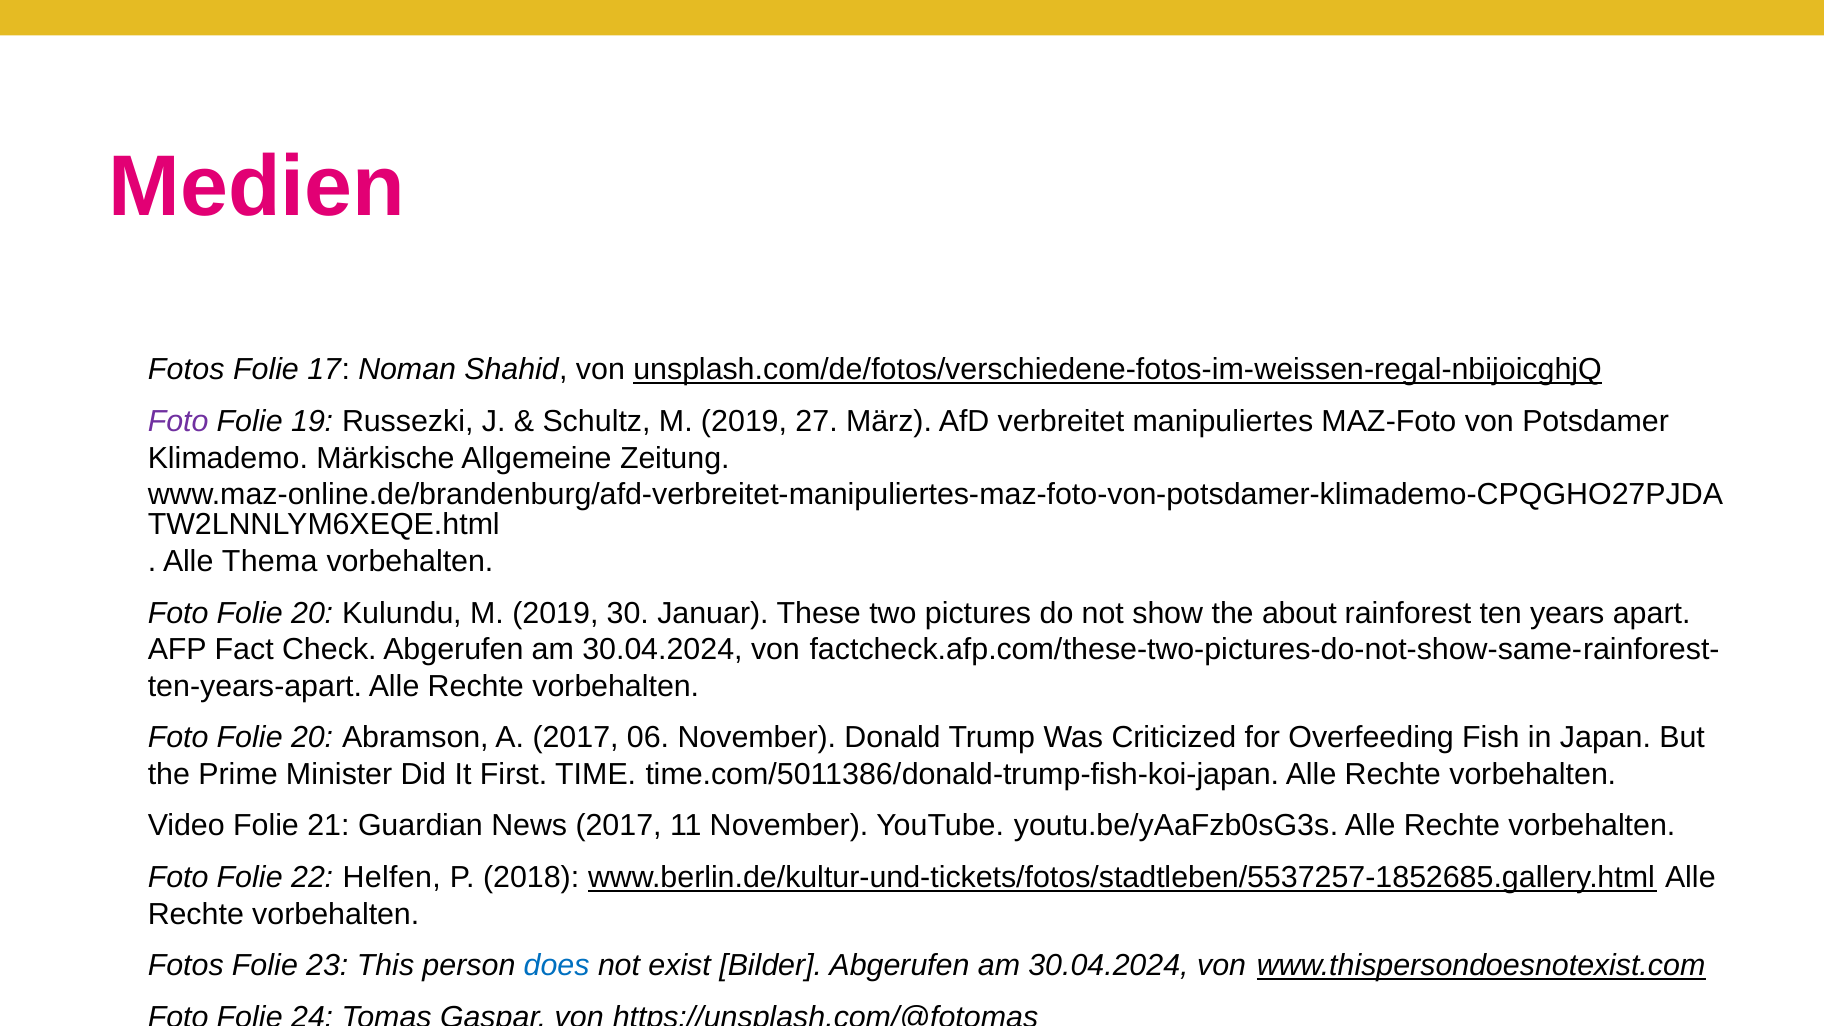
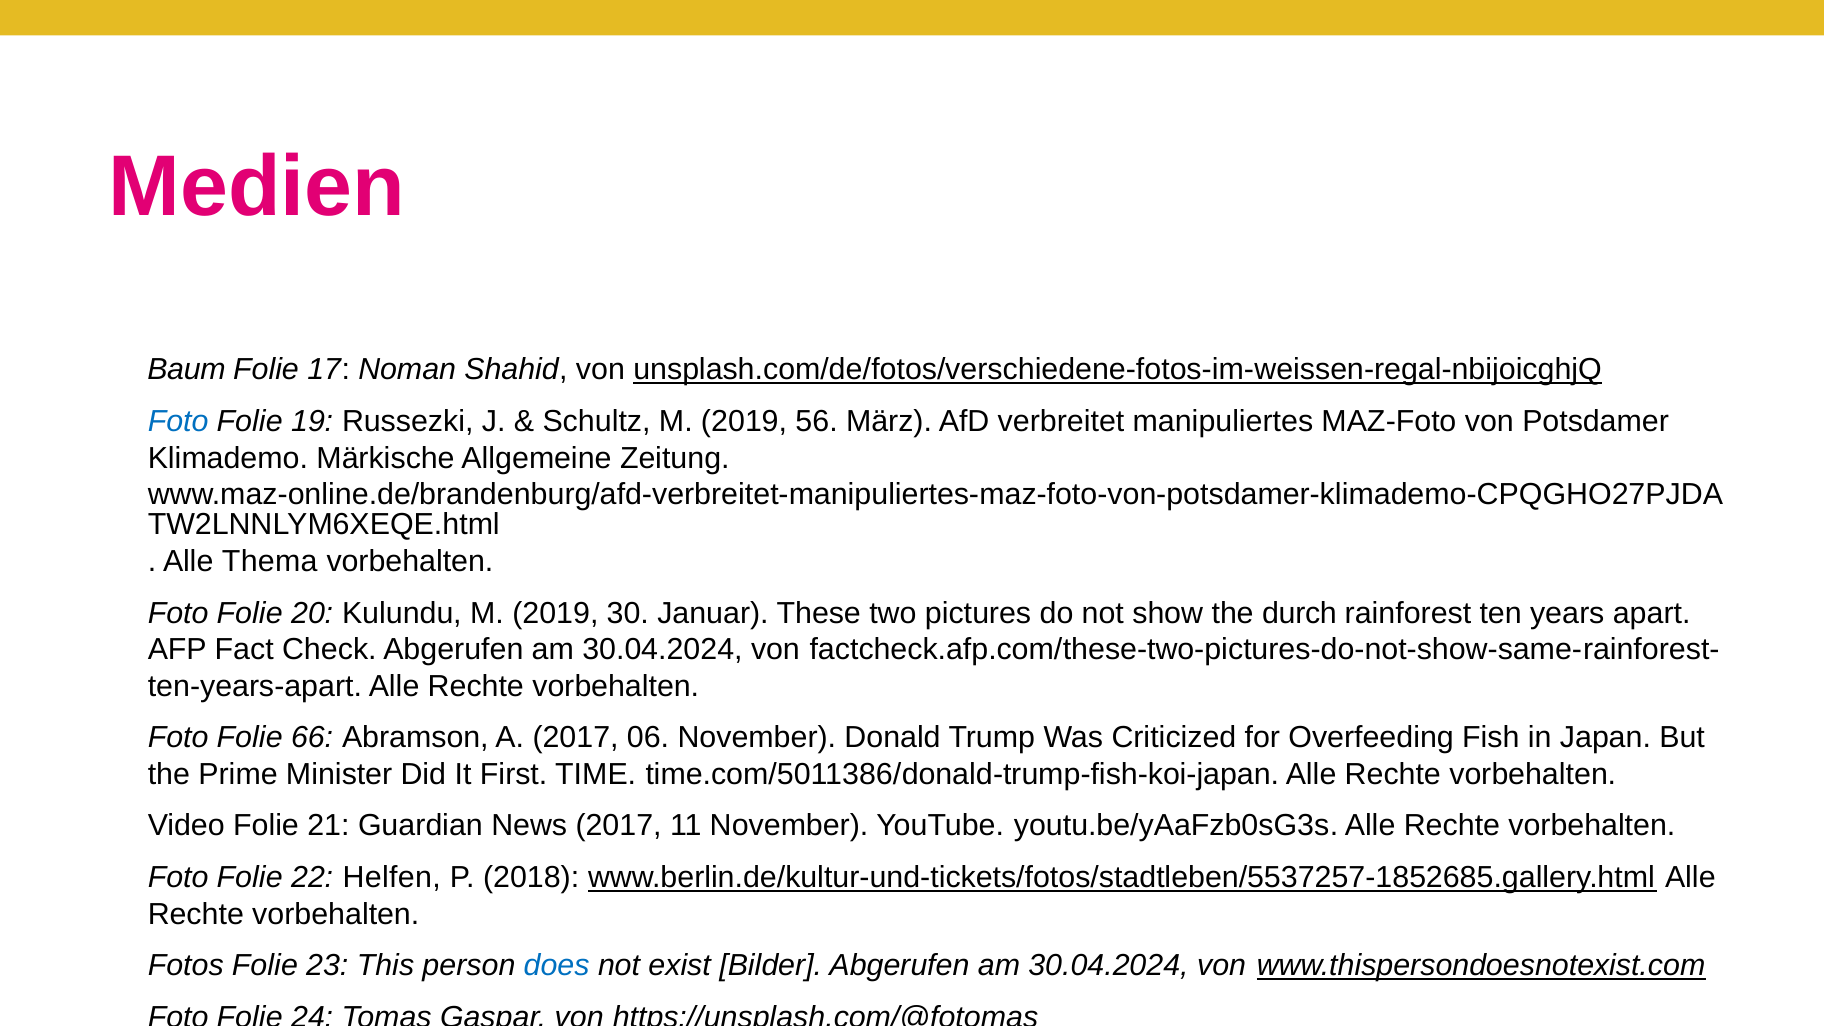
Fotos at (186, 370): Fotos -> Baum
Foto at (178, 422) colour: purple -> blue
27: 27 -> 56
about: about -> durch
20 at (312, 738): 20 -> 66
